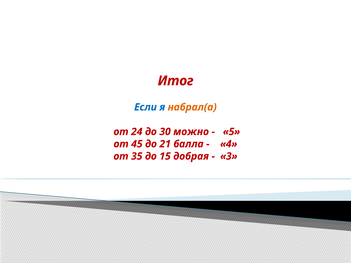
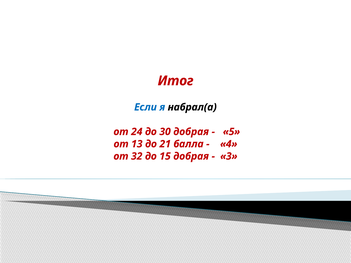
набрал(а colour: orange -> black
30 можно: можно -> добрая
45: 45 -> 13
35: 35 -> 32
